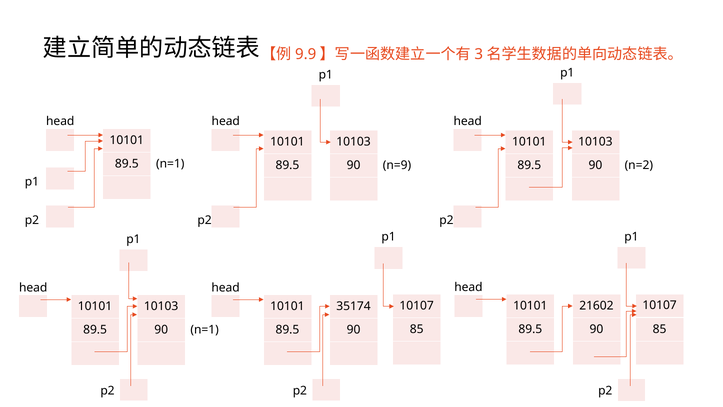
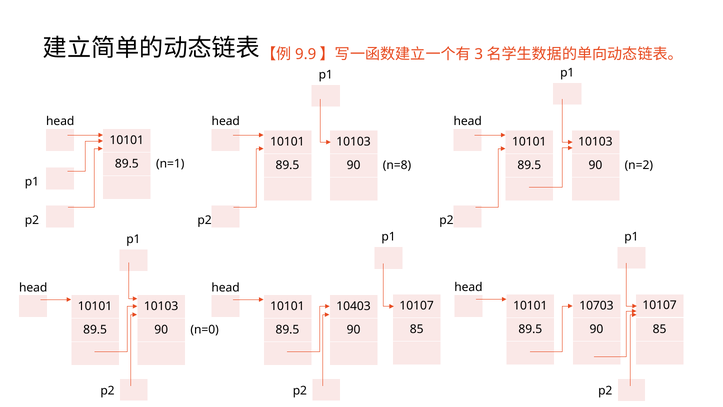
n=9: n=9 -> n=8
21602: 21602 -> 10703
35174: 35174 -> 10403
90 n=1: n=1 -> n=0
